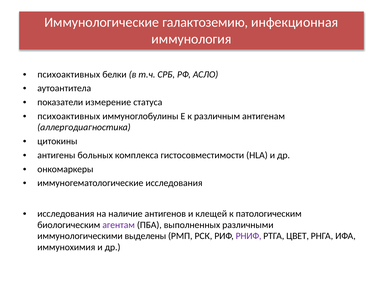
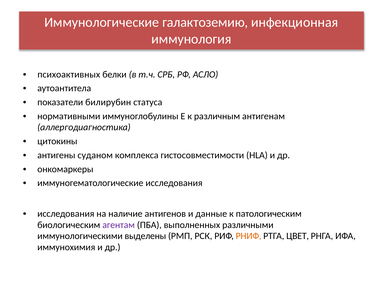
измерение: измерение -> билирубин
психоактивных at (69, 116): психоактивных -> нормативными
больных: больных -> суданом
клещей: клещей -> данные
РНИФ colour: purple -> orange
